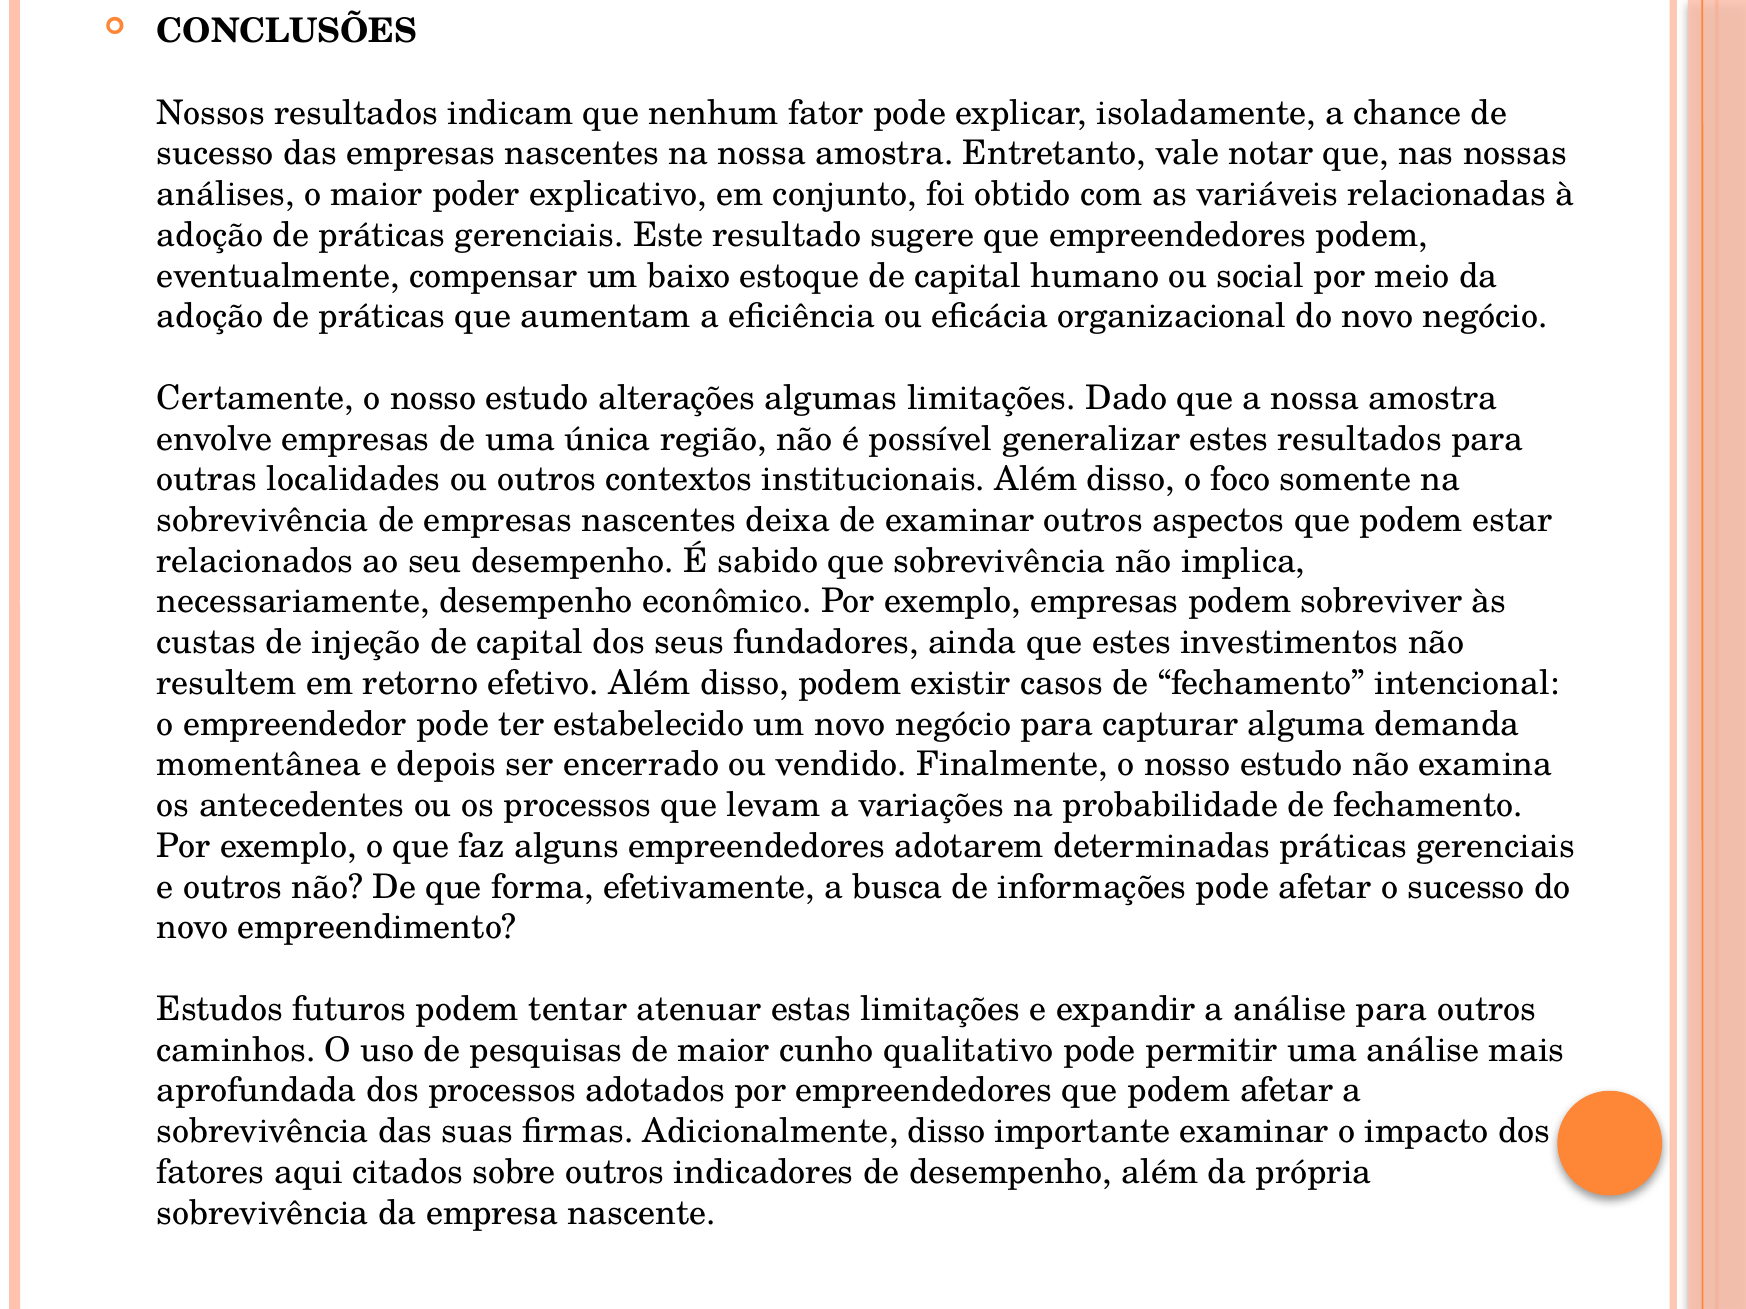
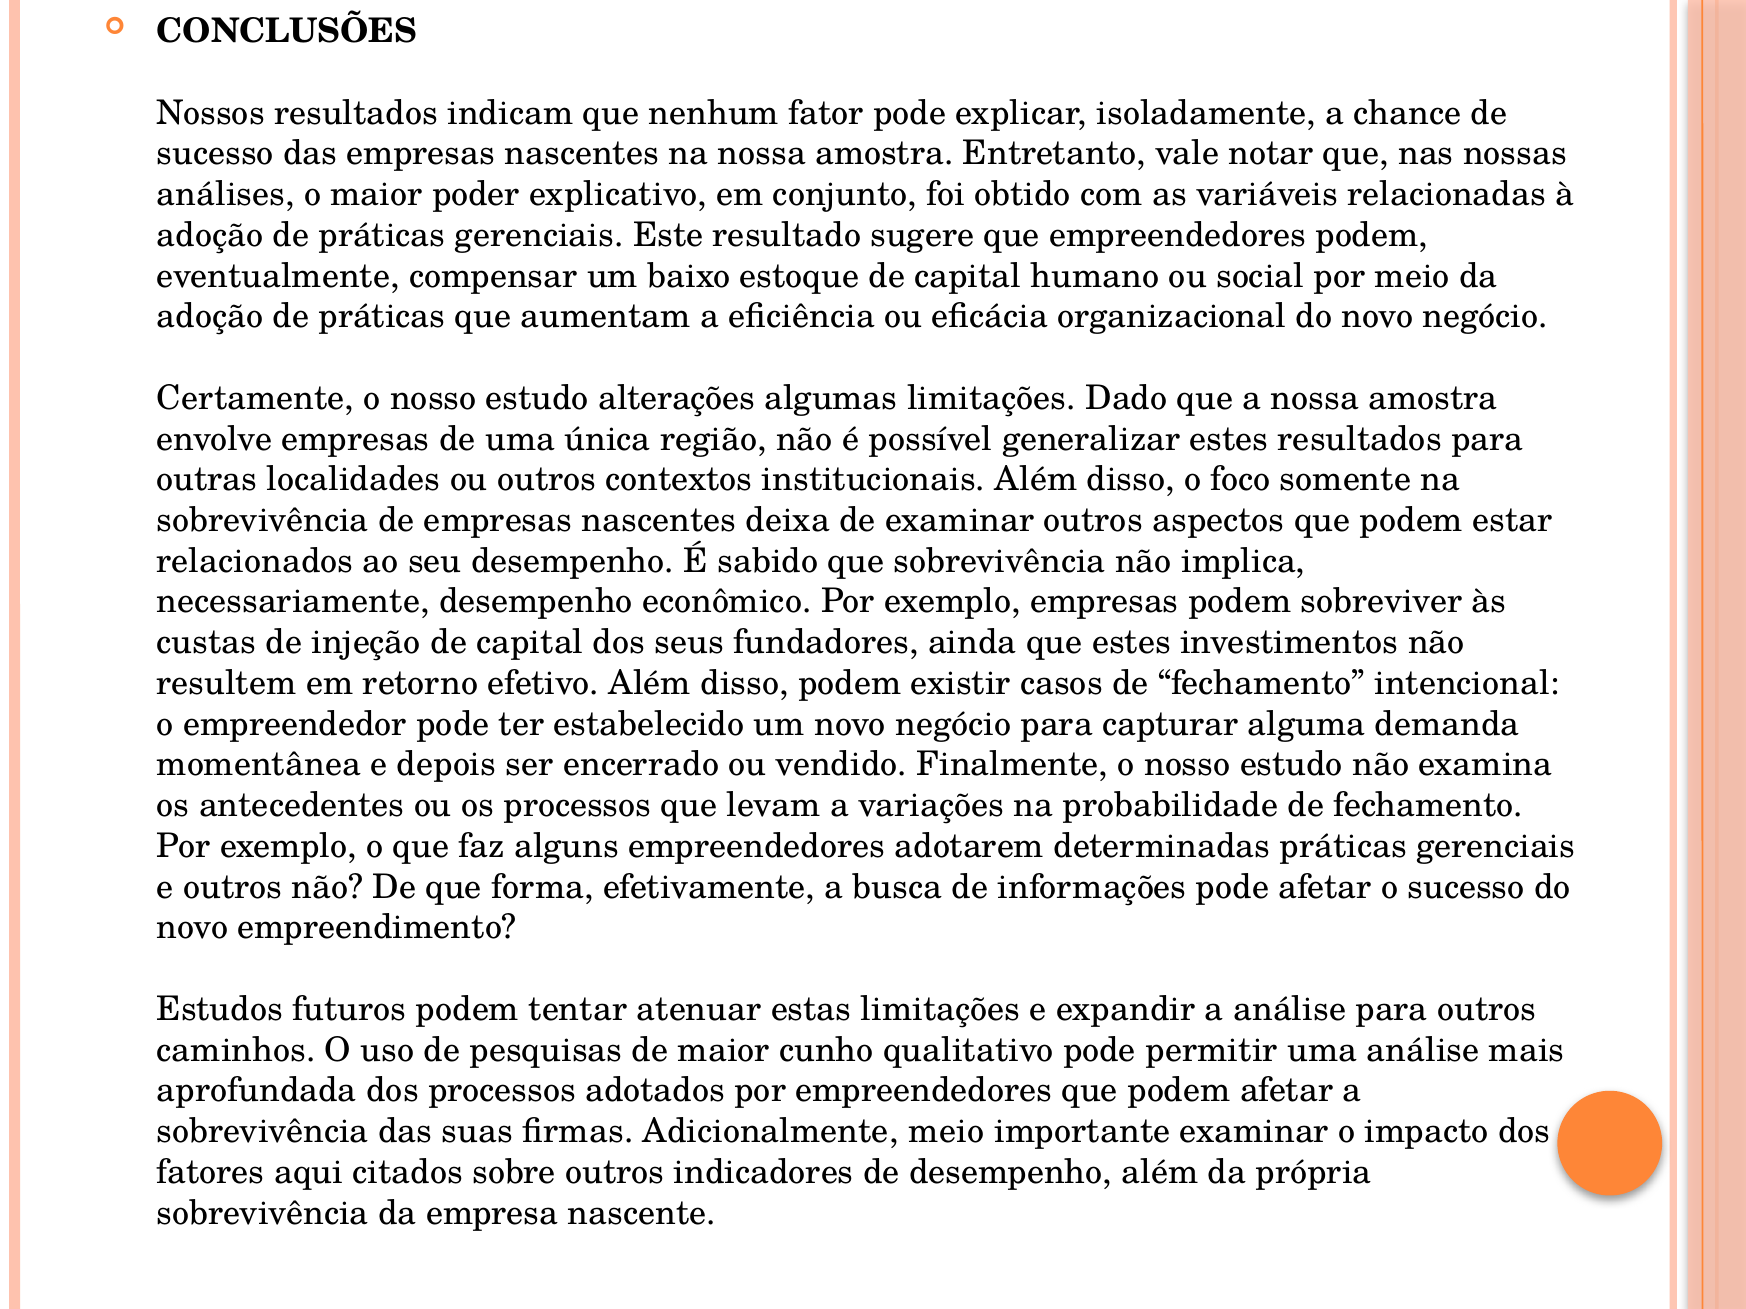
Adicionalmente disso: disso -> meio
